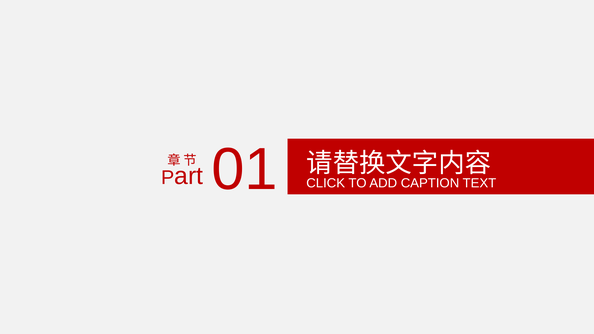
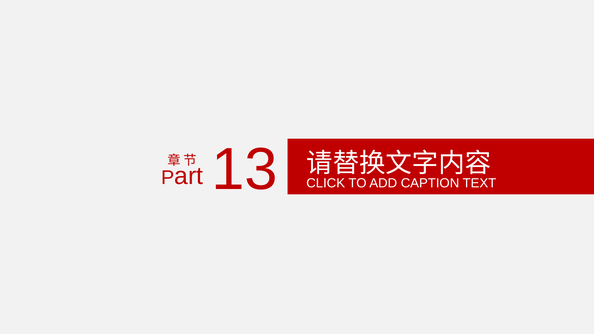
01: 01 -> 13
